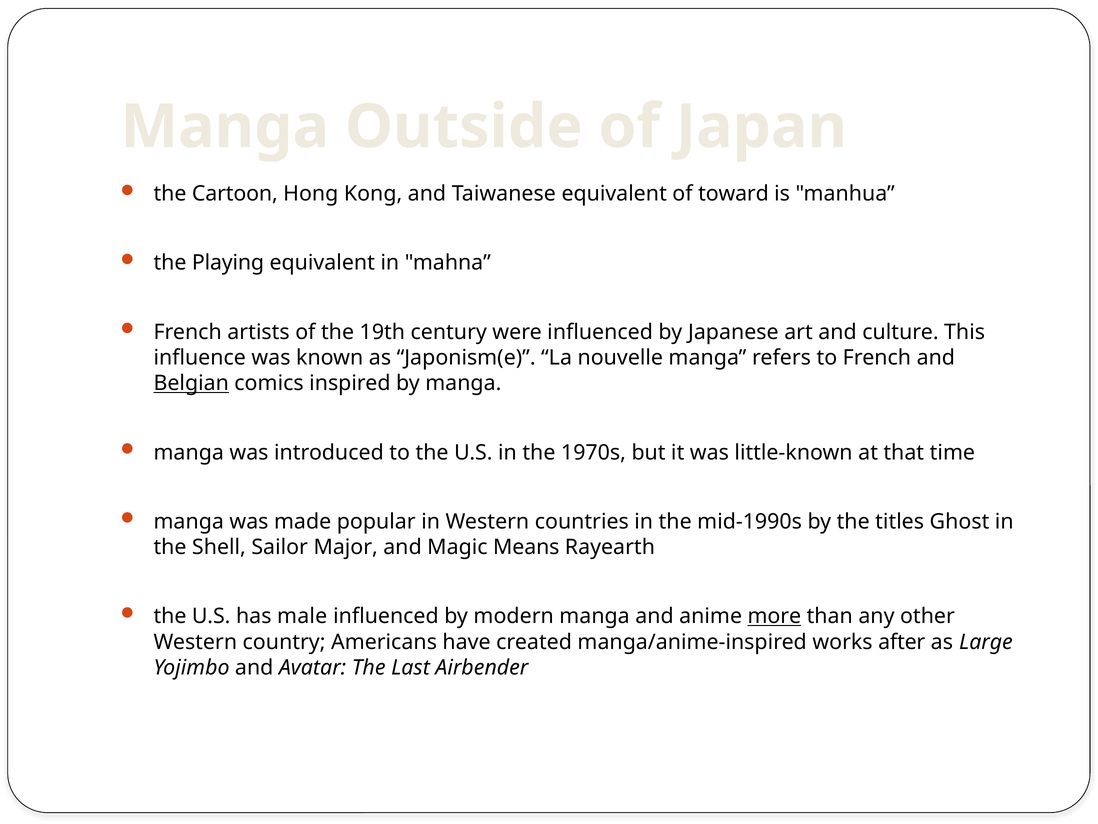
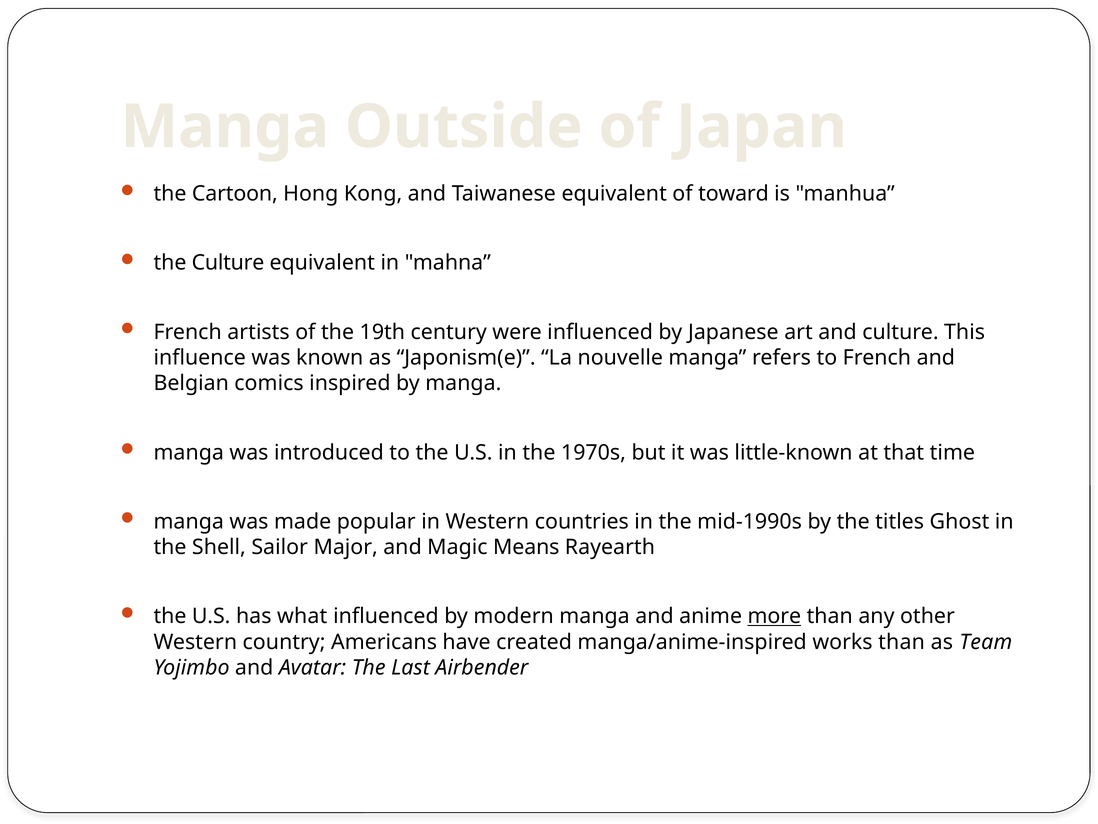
the Playing: Playing -> Culture
Belgian underline: present -> none
male: male -> what
works after: after -> than
Large: Large -> Team
